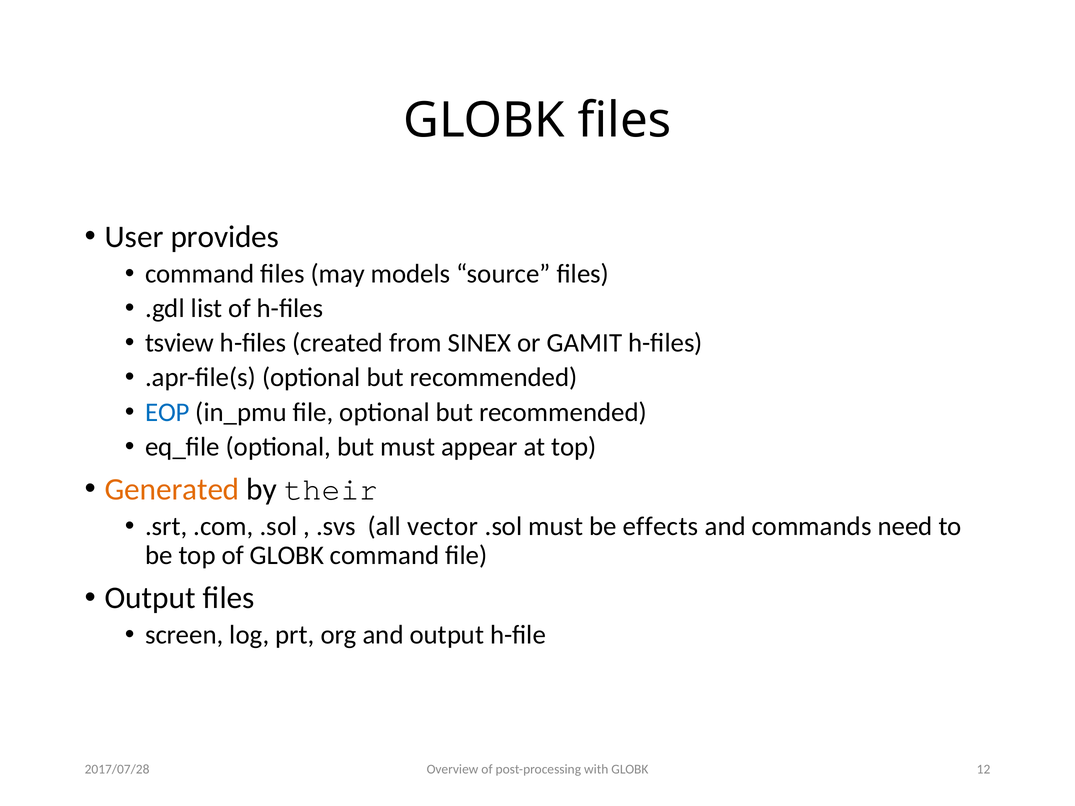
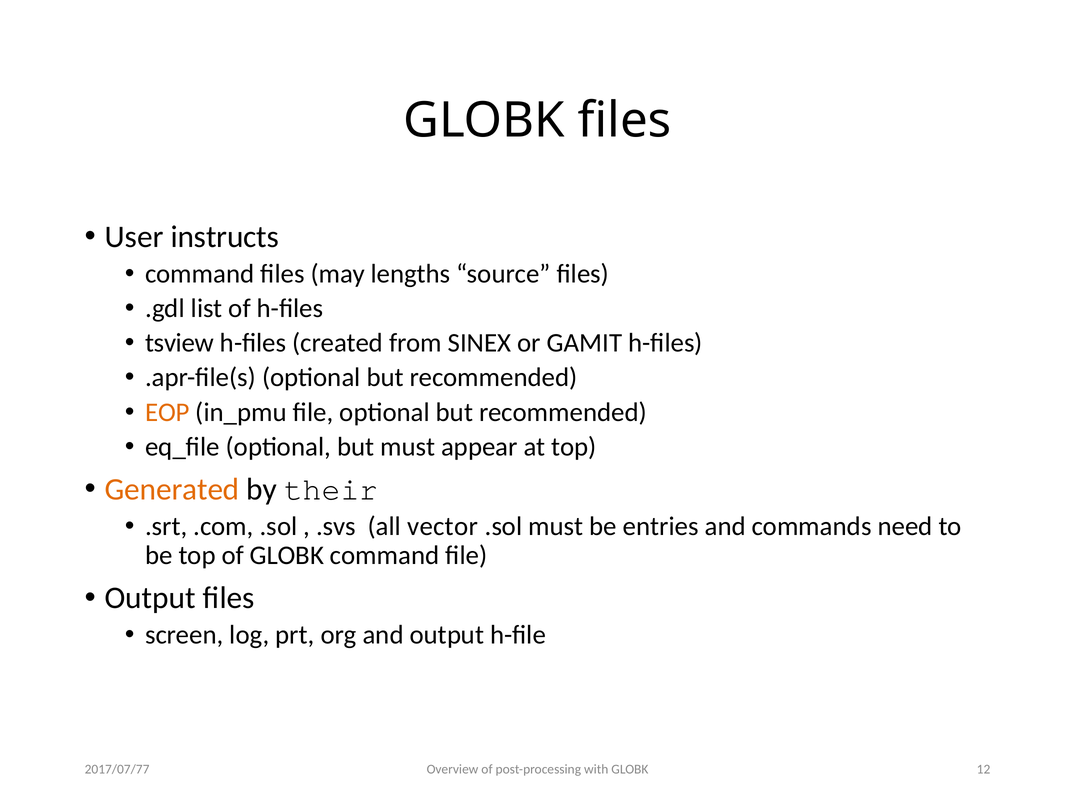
provides: provides -> instructs
models: models -> lengths
EOP colour: blue -> orange
effects: effects -> entries
2017/07/28: 2017/07/28 -> 2017/07/77
